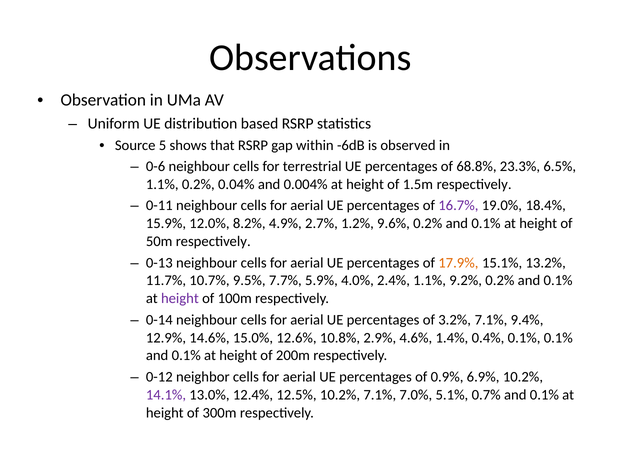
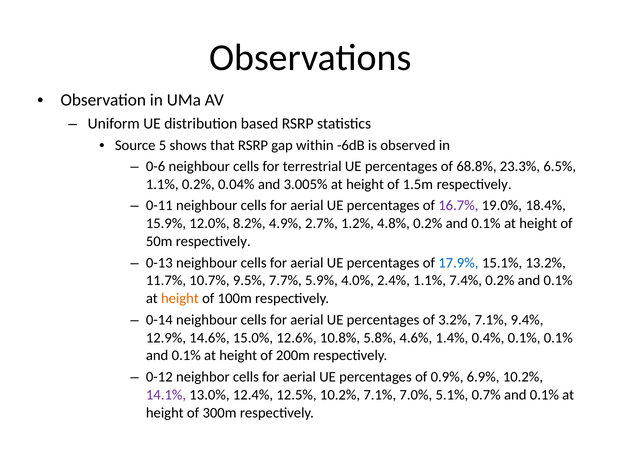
0.004%: 0.004% -> 3.005%
9.6%: 9.6% -> 4.8%
17.9% colour: orange -> blue
9.2%: 9.2% -> 7.4%
height at (180, 298) colour: purple -> orange
2.9%: 2.9% -> 5.8%
